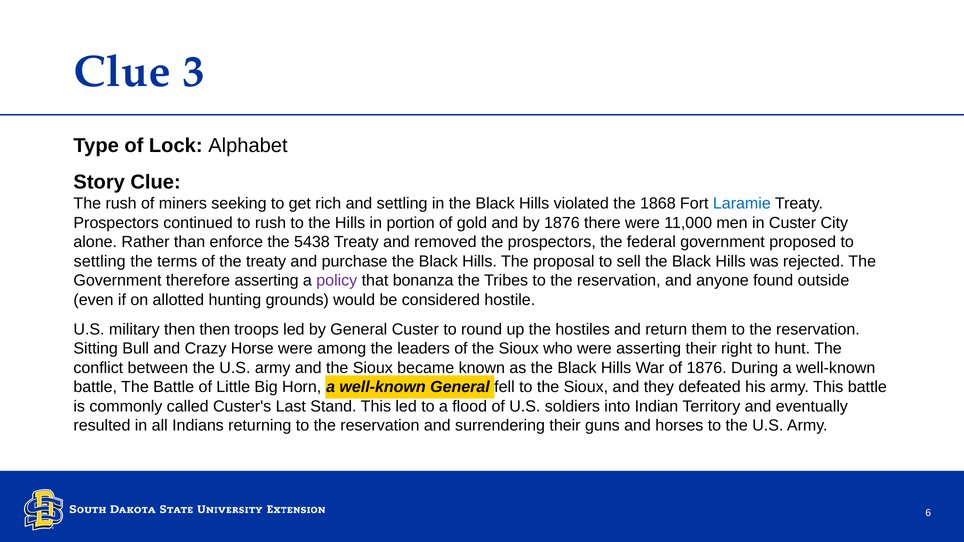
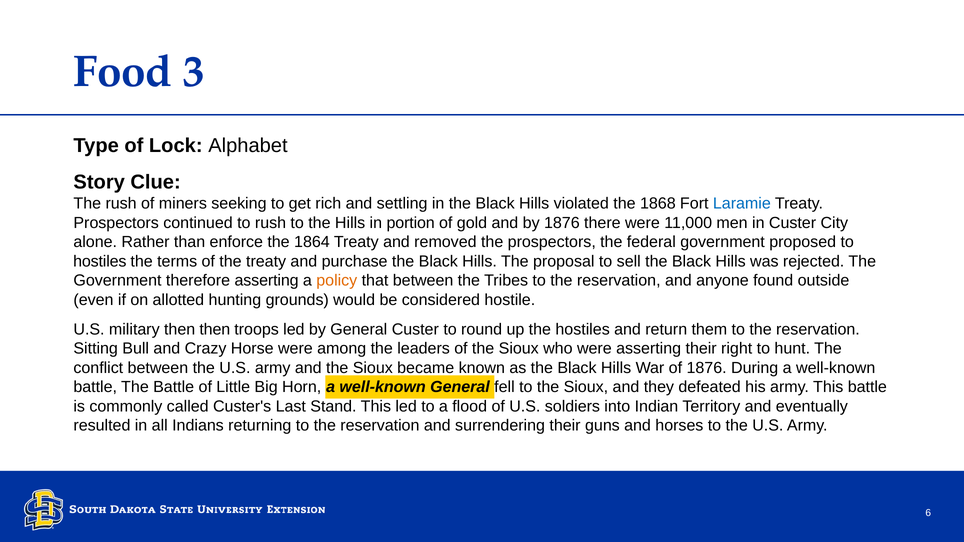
Clue at (122, 72): Clue -> Food
5438: 5438 -> 1864
settling at (100, 262): settling -> hostiles
policy colour: purple -> orange
that bonanza: bonanza -> between
